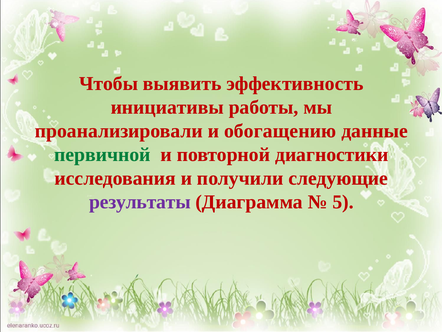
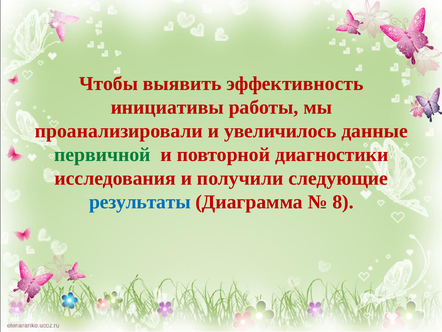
обогащению: обогащению -> увеличилось
результаты colour: purple -> blue
5: 5 -> 8
